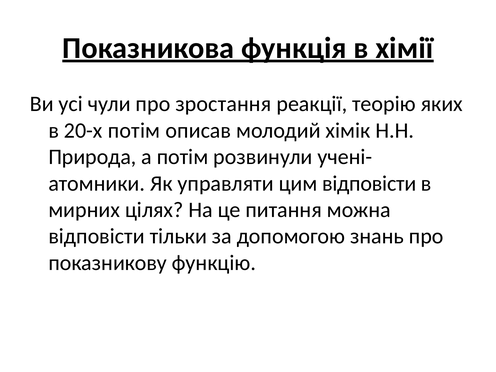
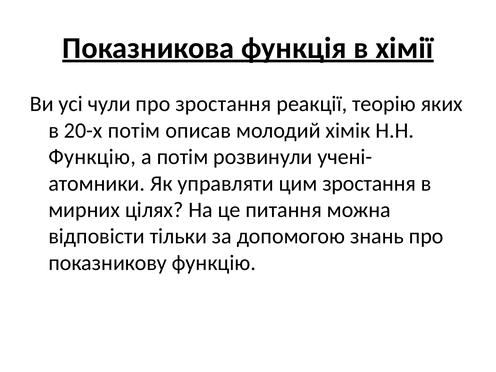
Природа at (92, 157): Природа -> Функцію
цим відповісти: відповісти -> зростання
